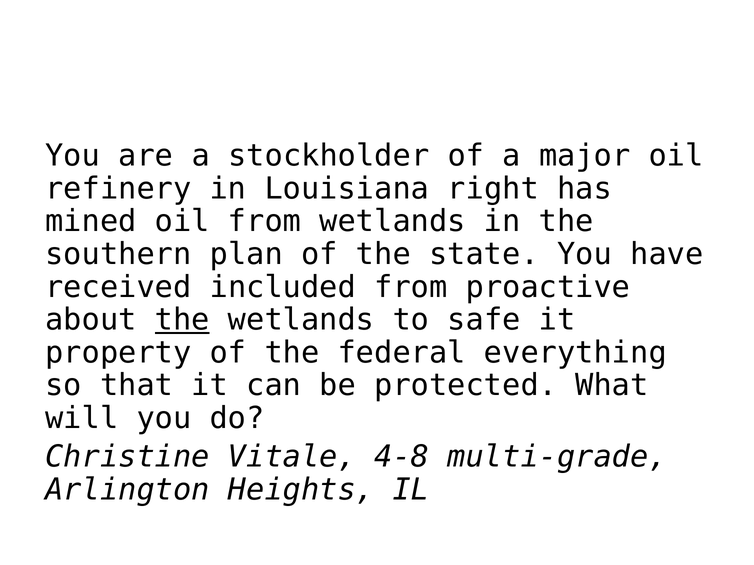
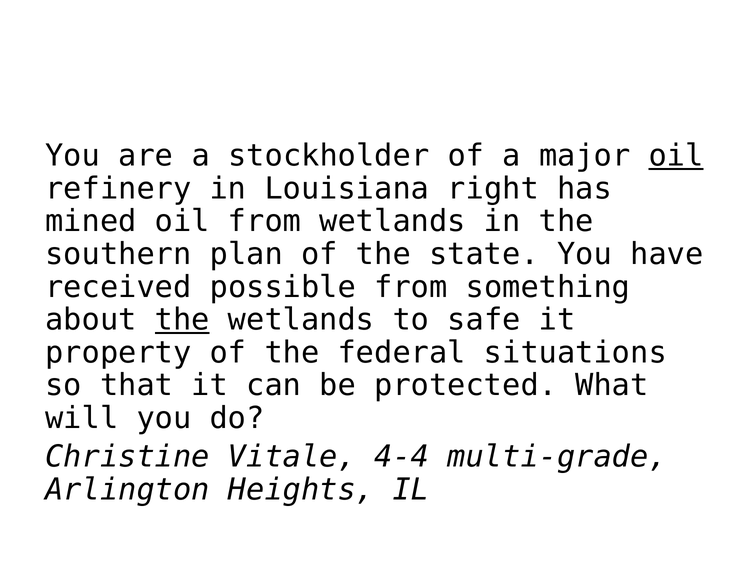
oil at (676, 156) underline: none -> present
included: included -> possible
proactive: proactive -> something
everything: everything -> situations
4-8: 4-8 -> 4-4
